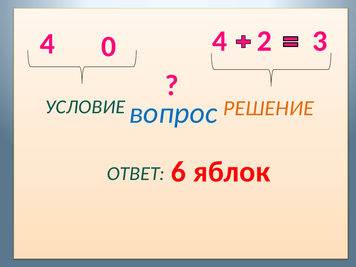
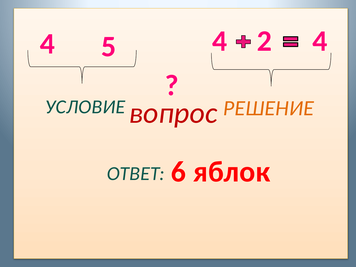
2 3: 3 -> 4
0: 0 -> 5
вопрос colour: blue -> red
